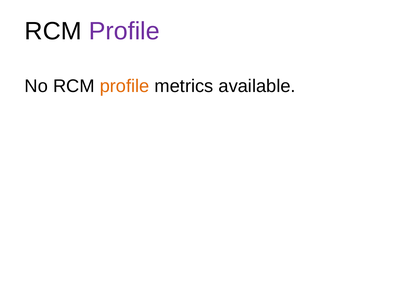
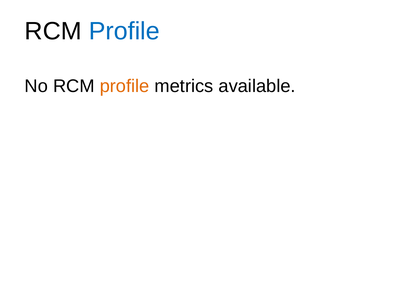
Profile at (124, 31) colour: purple -> blue
